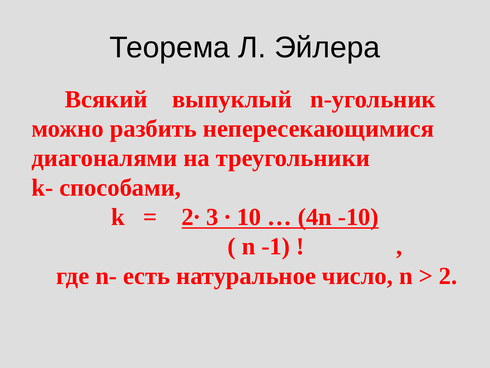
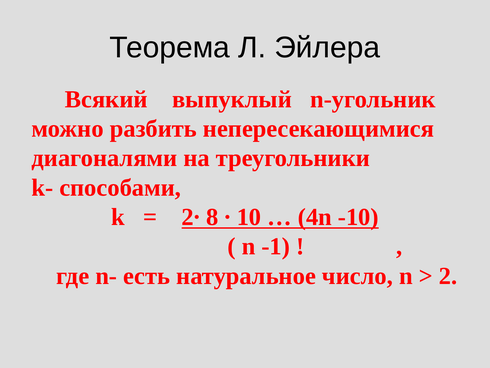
3: 3 -> 8
